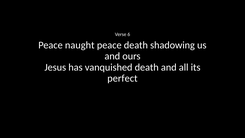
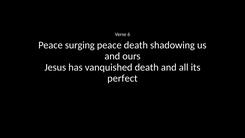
naught: naught -> surging
